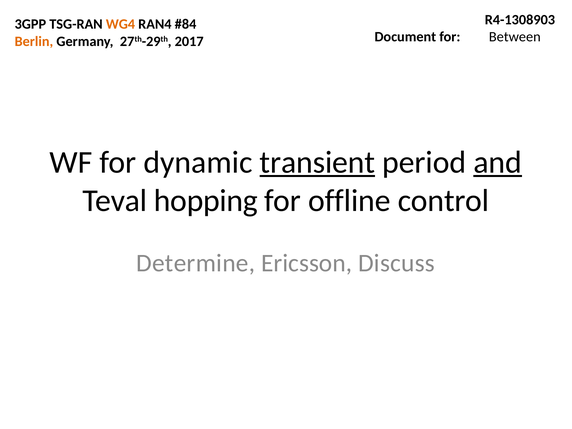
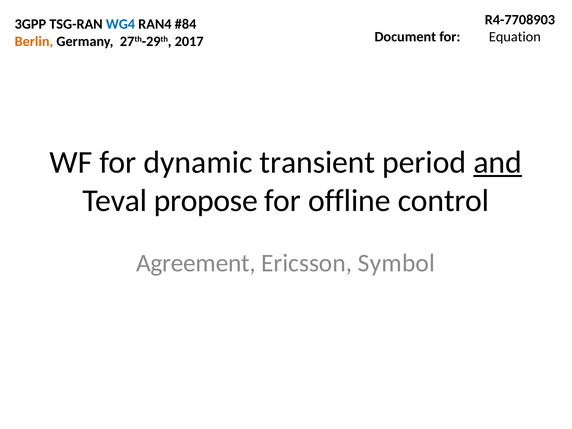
R4-1308903: R4-1308903 -> R4-7708903
WG4 colour: orange -> blue
Between: Between -> Equation
transient underline: present -> none
hopping: hopping -> propose
Determine: Determine -> Agreement
Discuss: Discuss -> Symbol
